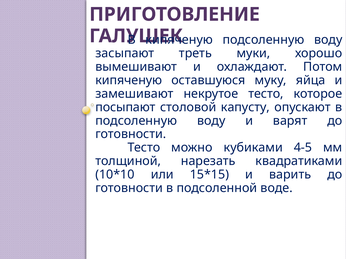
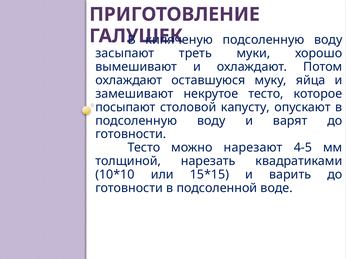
кипяченую at (129, 80): кипяченую -> охлаждают
кубиками: кубиками -> нарезают
